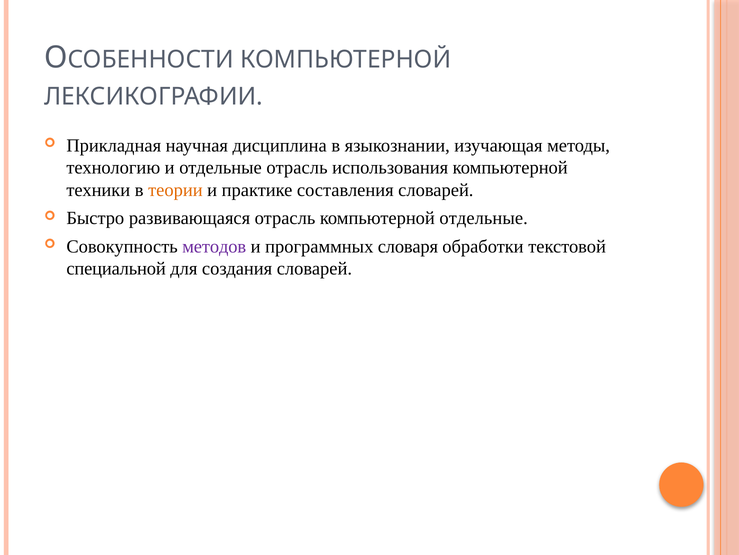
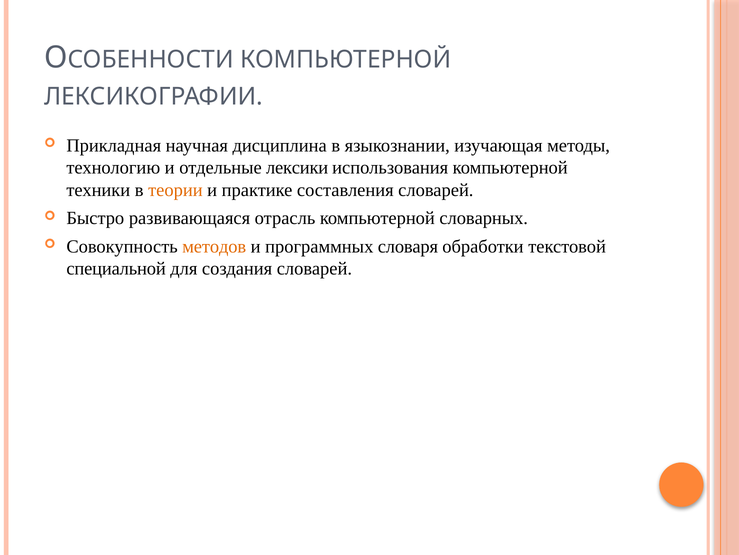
отдельные отрасль: отрасль -> лексики
компьютерной отдельные: отдельные -> словарных
методов colour: purple -> orange
